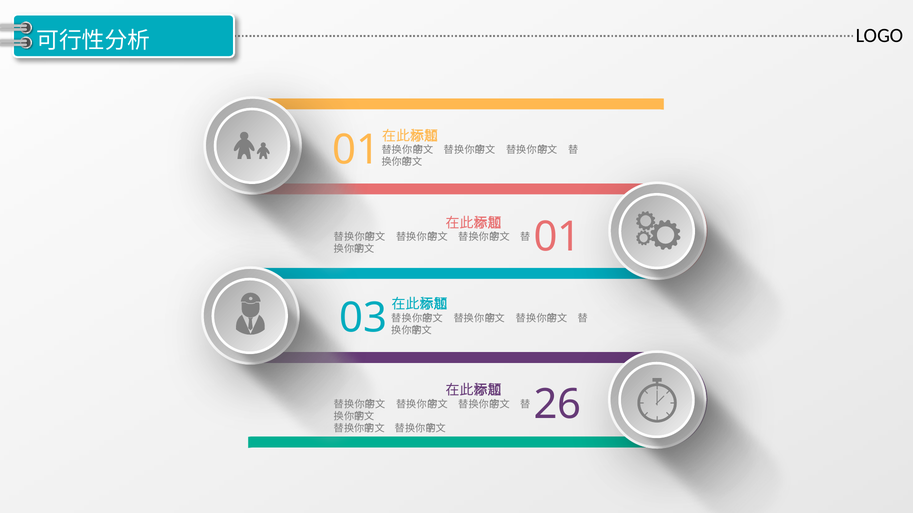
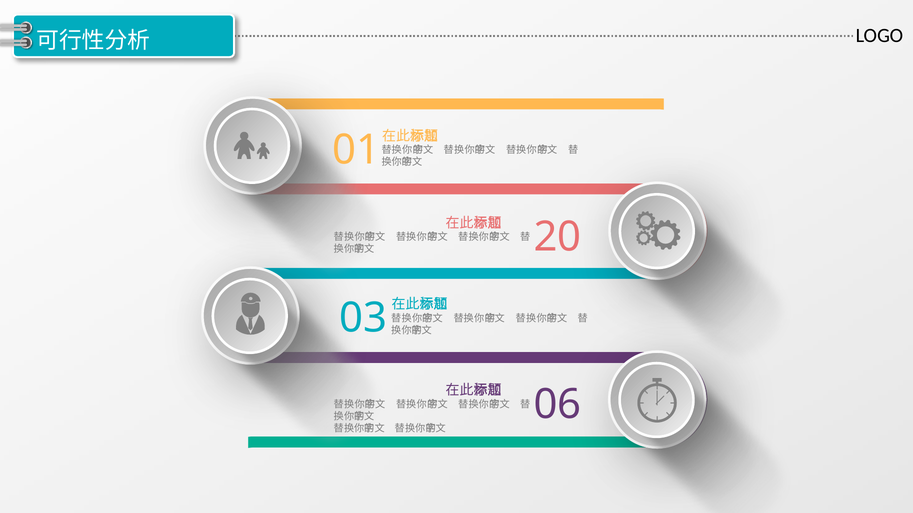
01 at (557, 237): 01 -> 20
26: 26 -> 06
